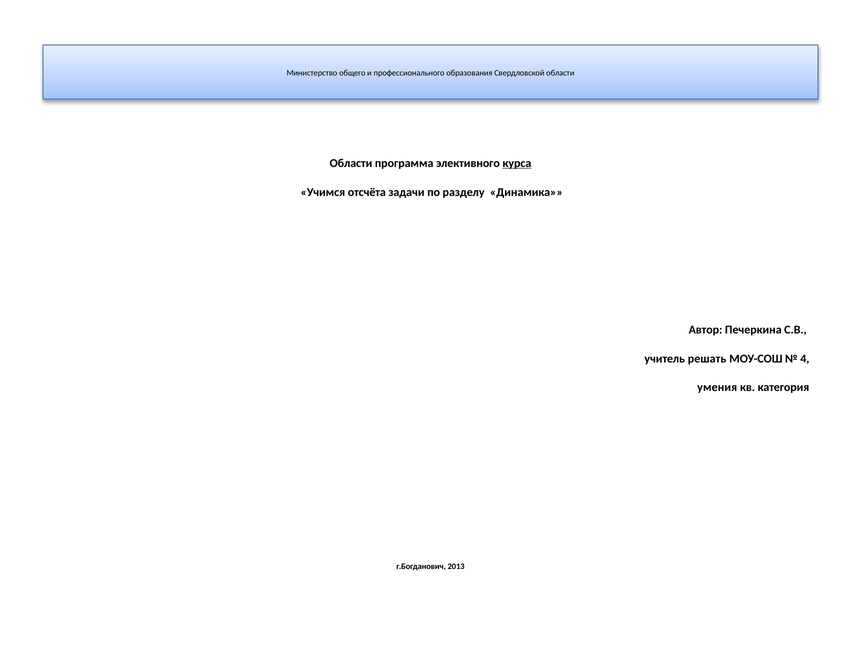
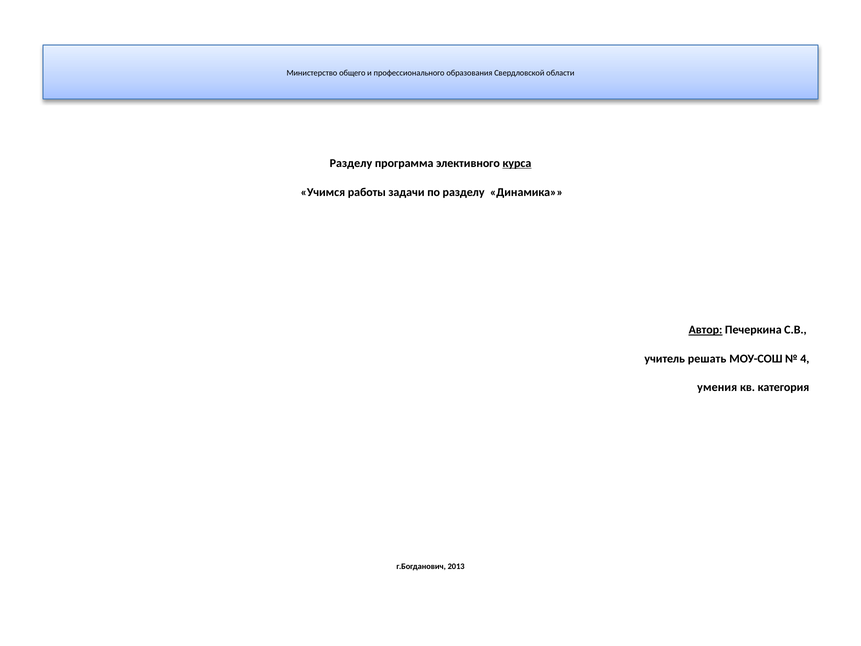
Области at (351, 163): Области -> Разделу
отсчёта: отсчёта -> работы
Автор underline: none -> present
